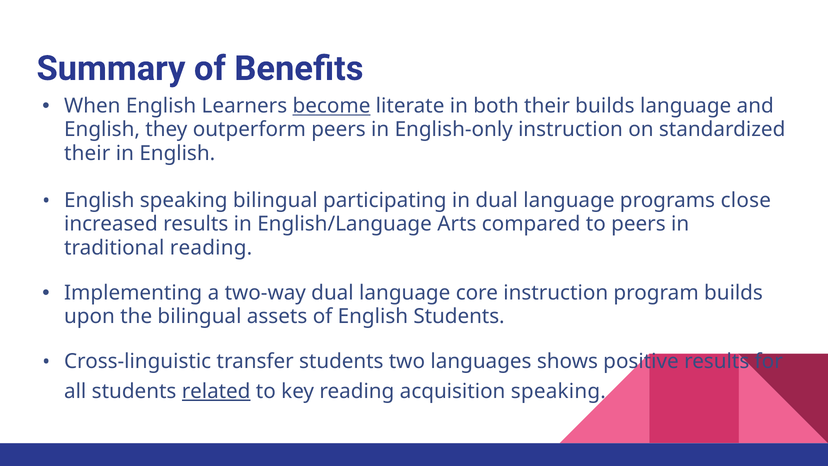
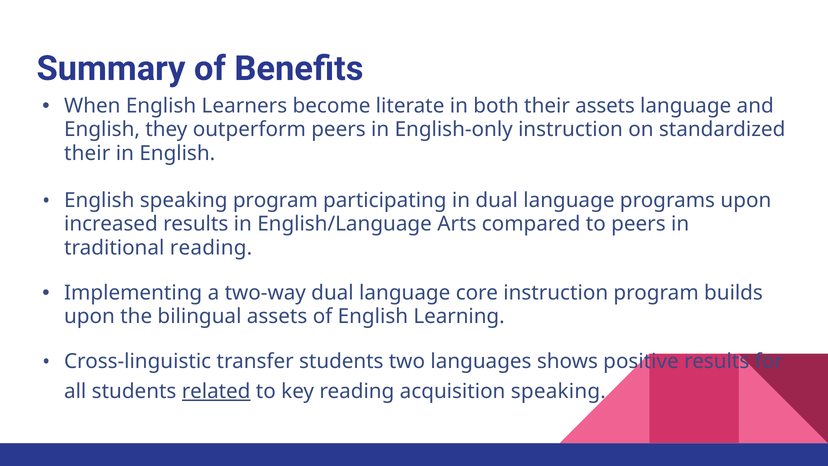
become underline: present -> none
their builds: builds -> assets
speaking bilingual: bilingual -> program
programs close: close -> upon
English Students: Students -> Learning
